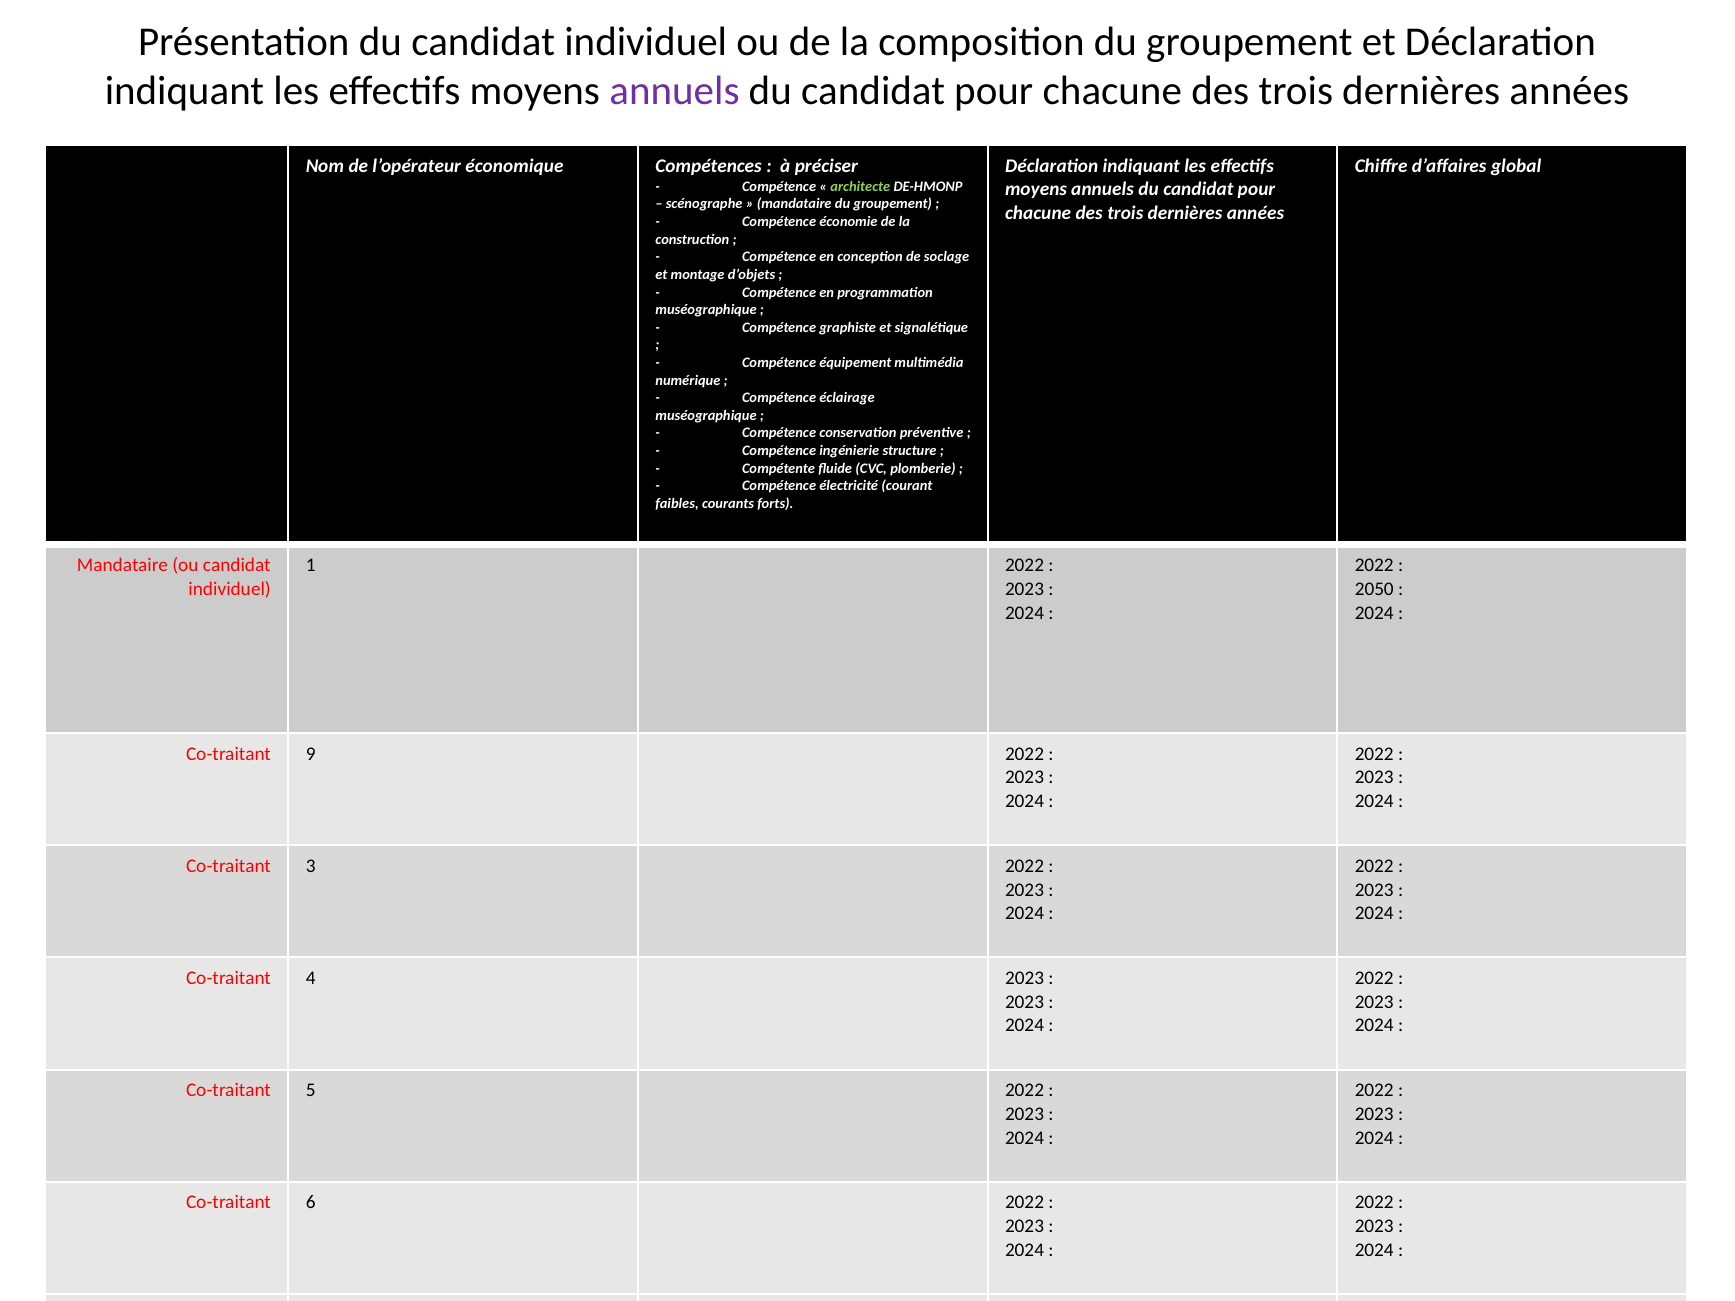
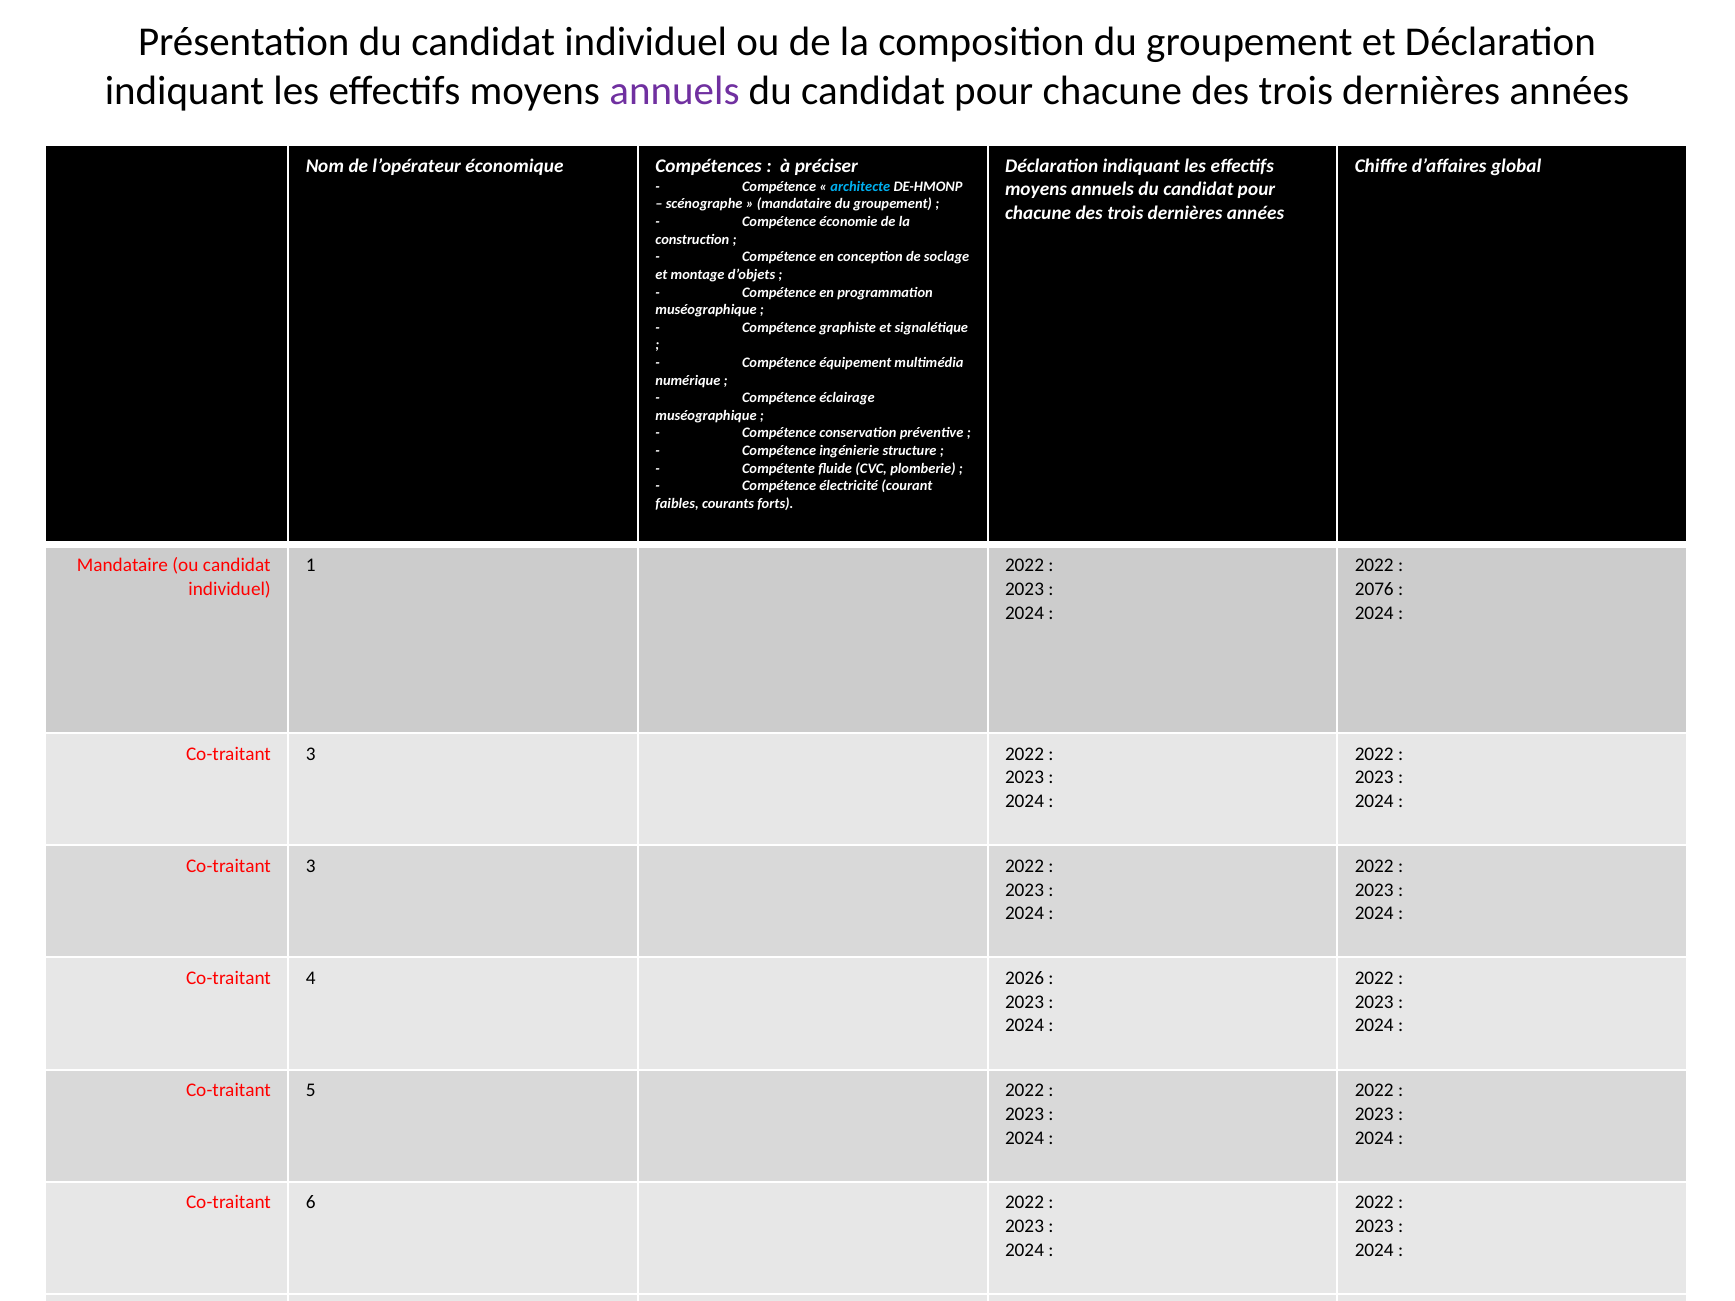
architecte colour: light green -> light blue
2050: 2050 -> 2076
9 at (311, 754): 9 -> 3
4 2023: 2023 -> 2026
